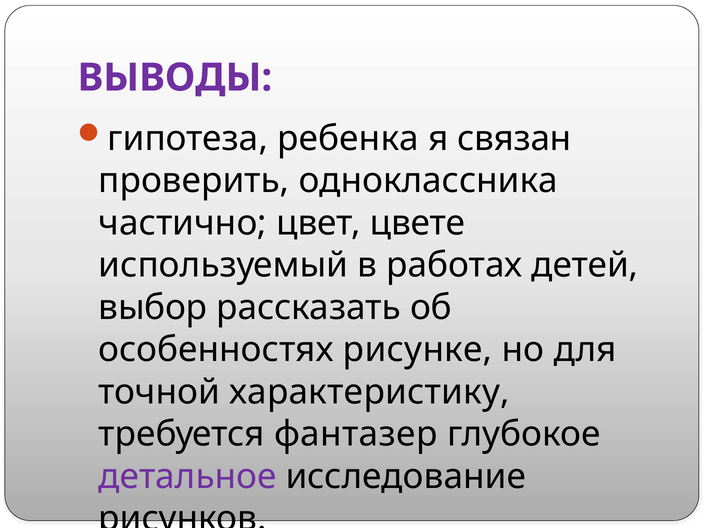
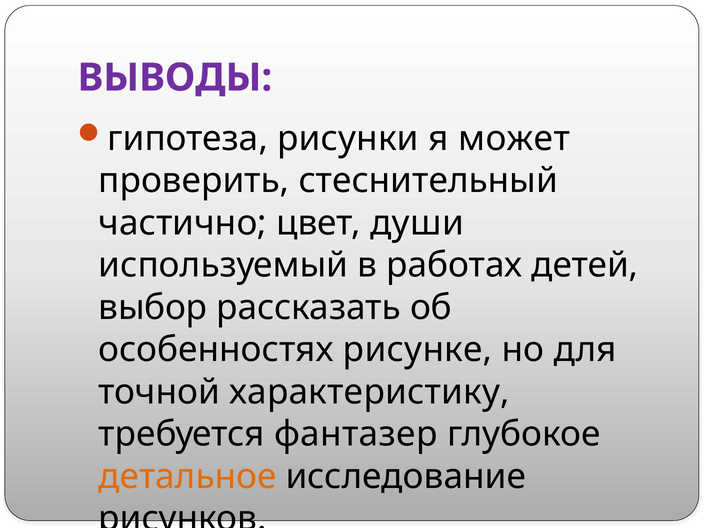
ребенка: ребенка -> рисунки
связан: связан -> может
одноклассника: одноклассника -> стеснительный
цвете: цвете -> души
детальное colour: purple -> orange
